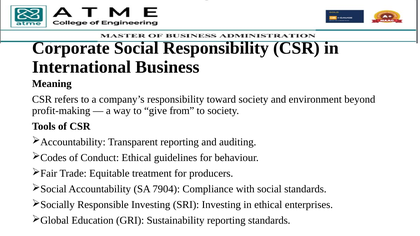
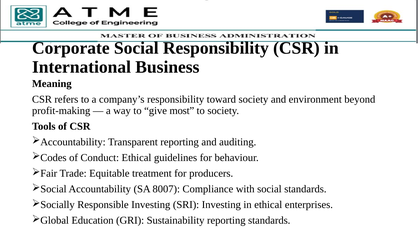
from: from -> most
7904: 7904 -> 8007
